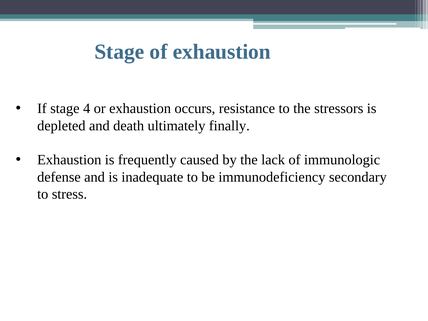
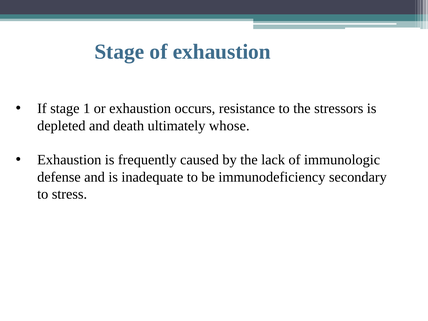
4: 4 -> 1
finally: finally -> whose
